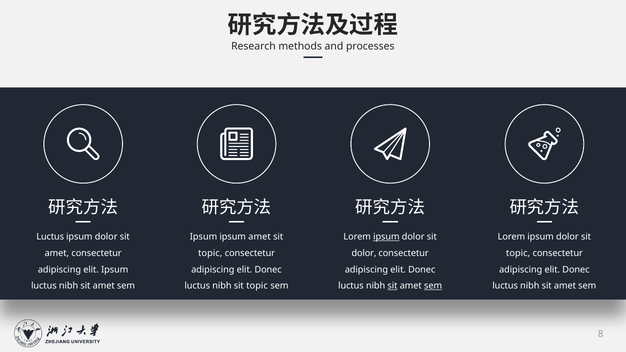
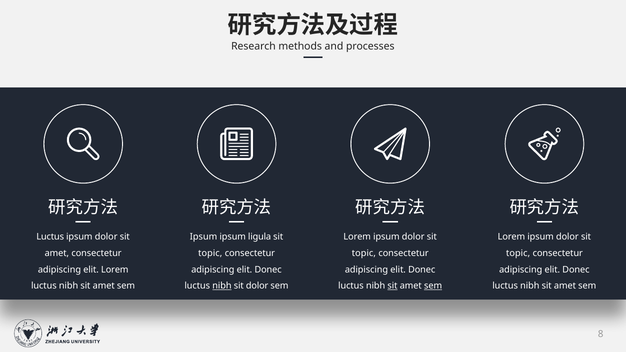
ipsum amet: amet -> ligula
ipsum at (386, 237) underline: present -> none
dolor at (364, 253): dolor -> topic
elit Ipsum: Ipsum -> Lorem
nibh at (222, 286) underline: none -> present
topic at (257, 286): topic -> dolor
